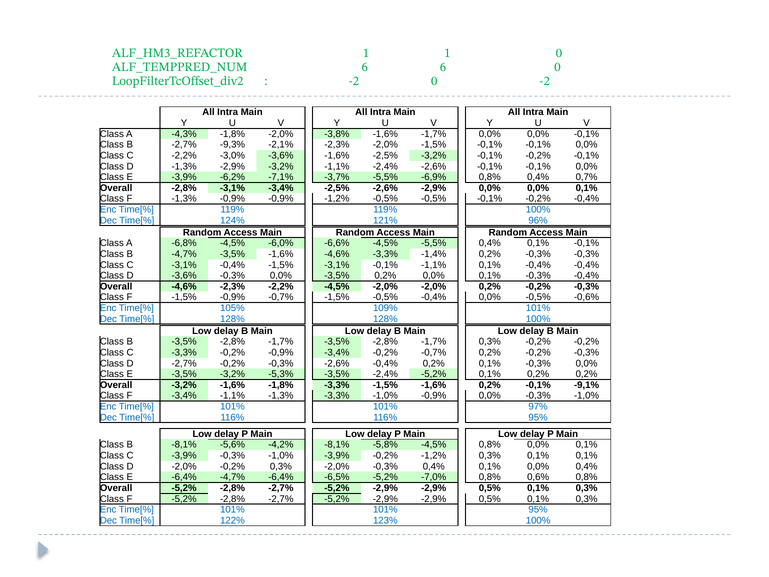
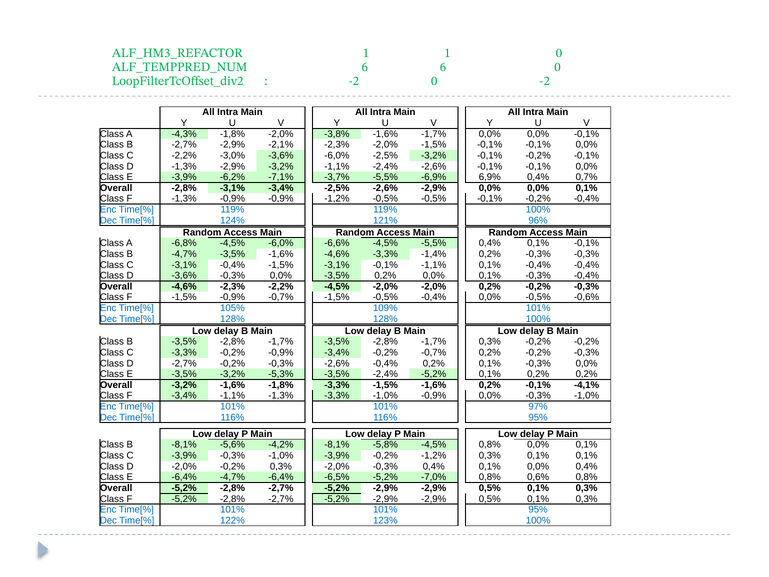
-2,7% -9,3%: -9,3% -> -2,9%
-3,6% -1,6%: -1,6% -> -6,0%
-6,9% 0,8%: 0,8% -> 6,9%
-9,1%: -9,1% -> -4,1%
